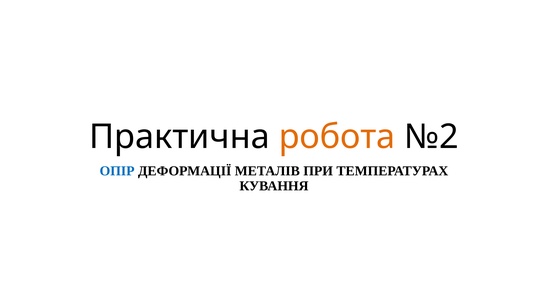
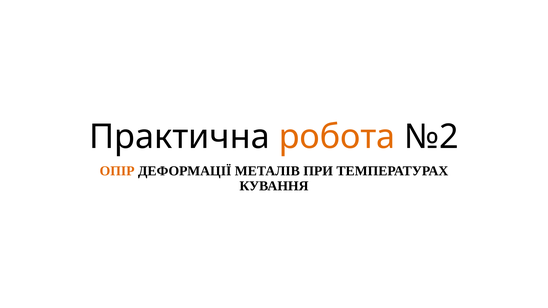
ОПІР colour: blue -> orange
